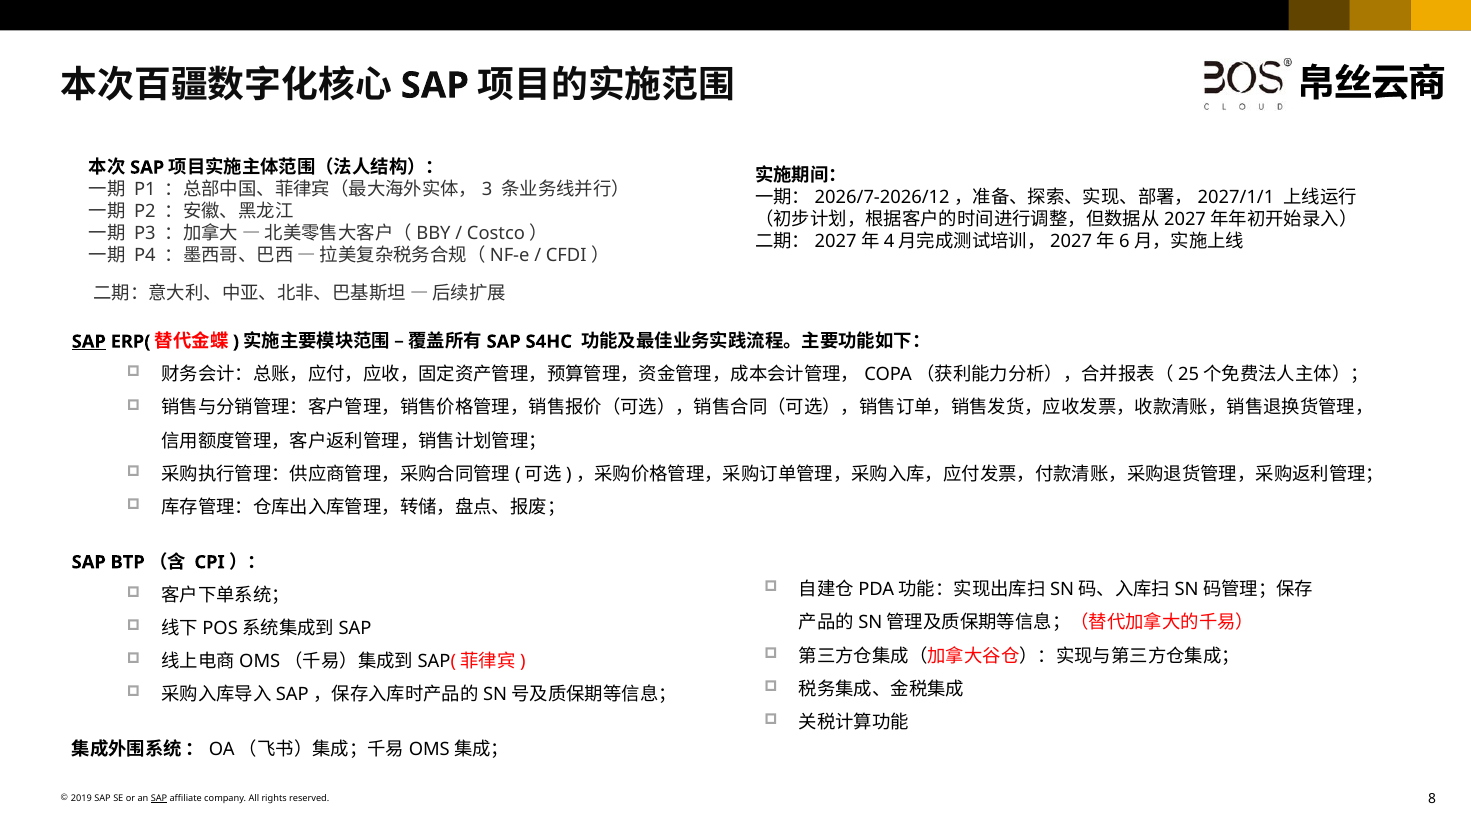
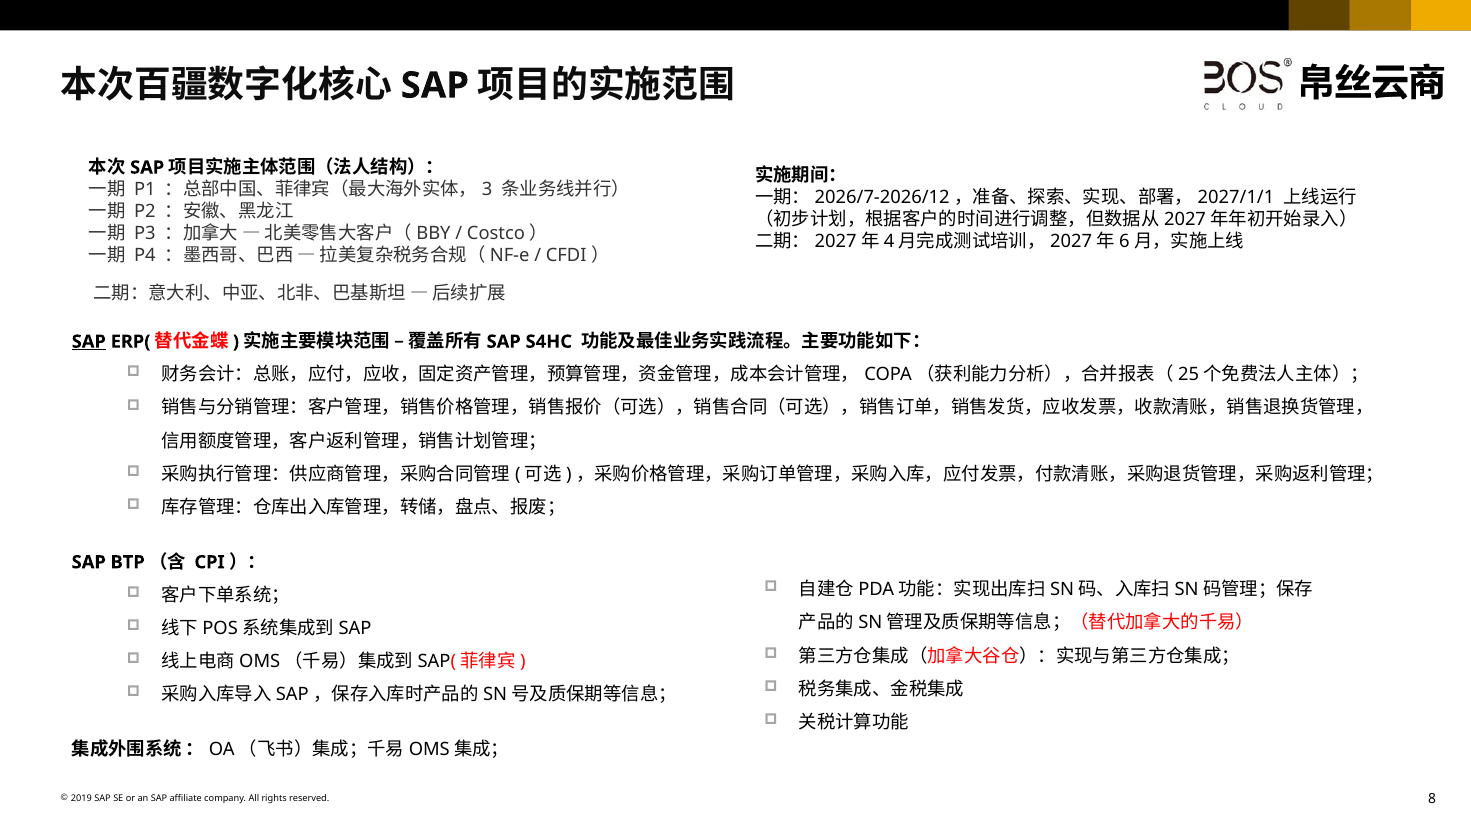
SAP at (159, 798) underline: present -> none
